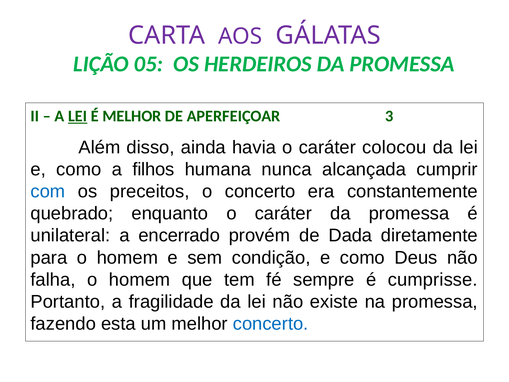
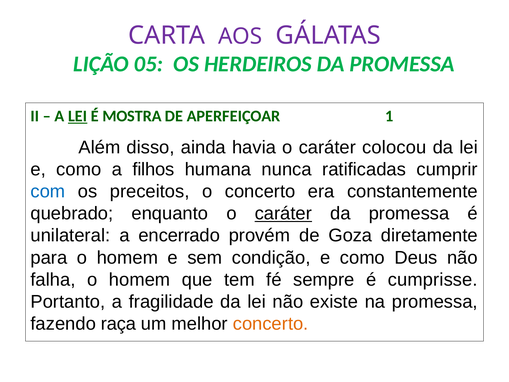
É MELHOR: MELHOR -> MOSTRA
3: 3 -> 1
alcançada: alcançada -> ratificadas
caráter at (283, 213) underline: none -> present
Dada: Dada -> Goza
esta: esta -> raça
concerto at (271, 324) colour: blue -> orange
